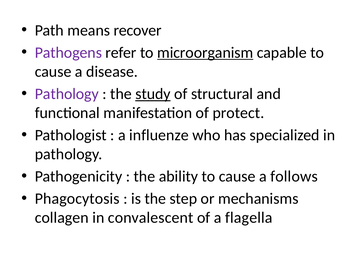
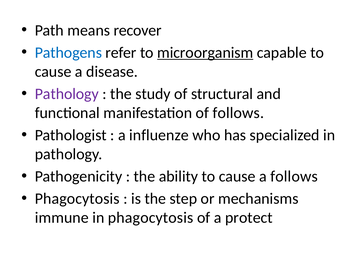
Pathogens colour: purple -> blue
study underline: present -> none
of protect: protect -> follows
collagen: collagen -> immune
in convalescent: convalescent -> phagocytosis
flagella: flagella -> protect
